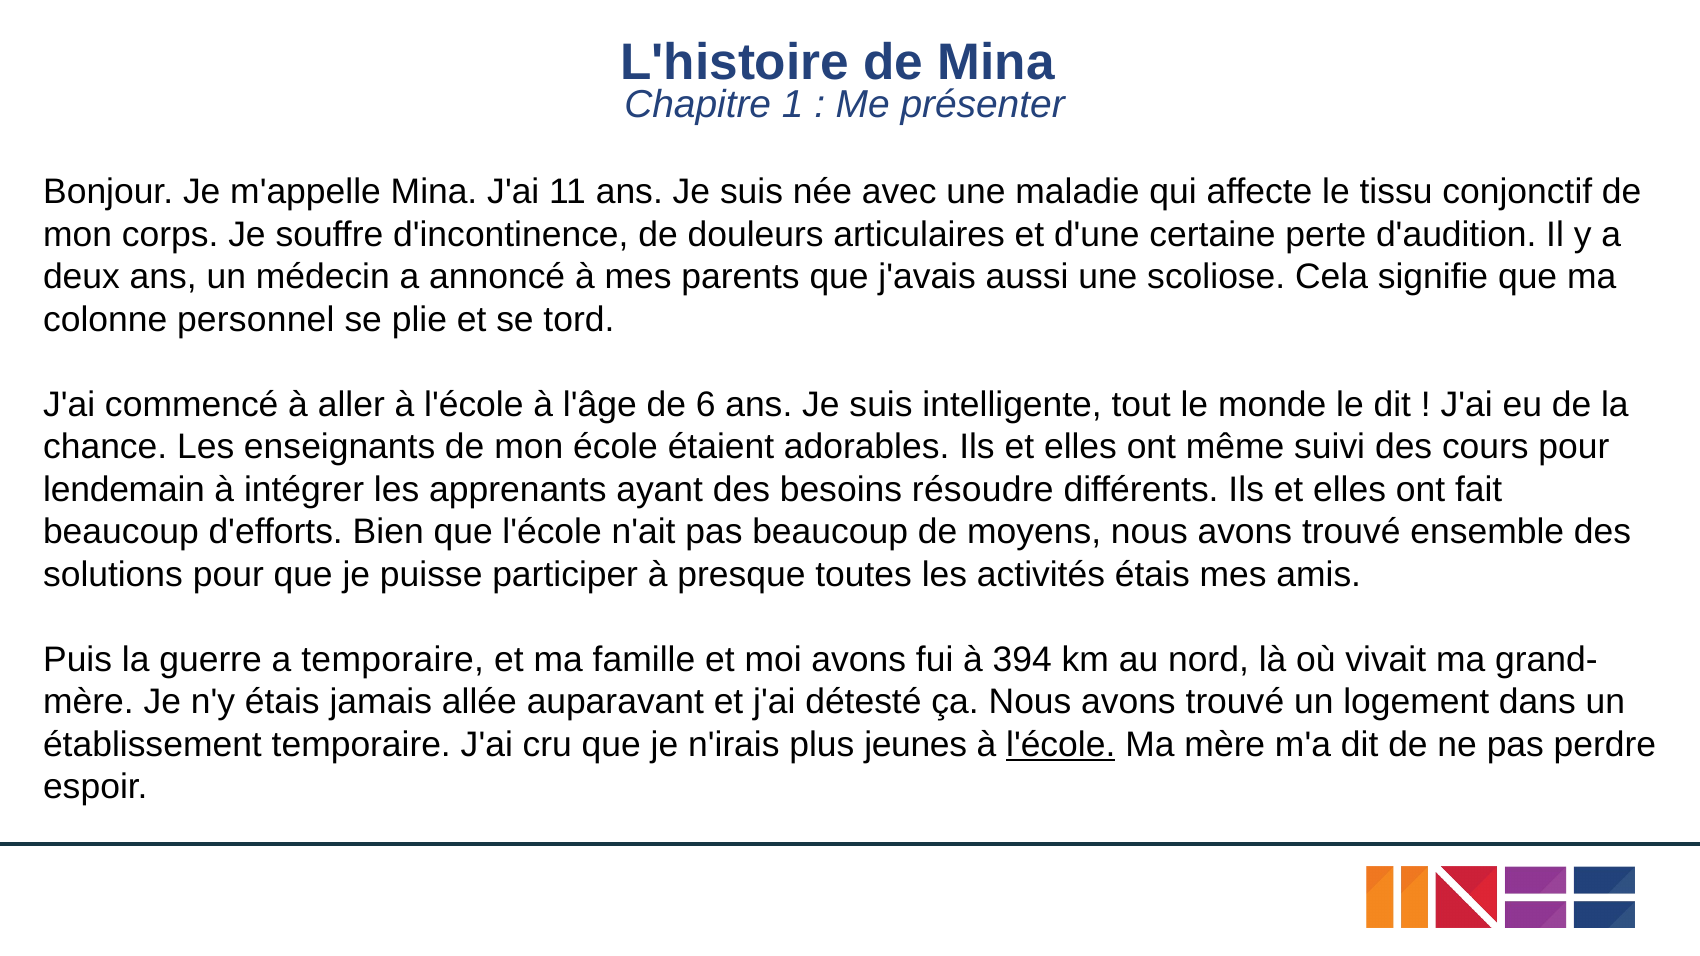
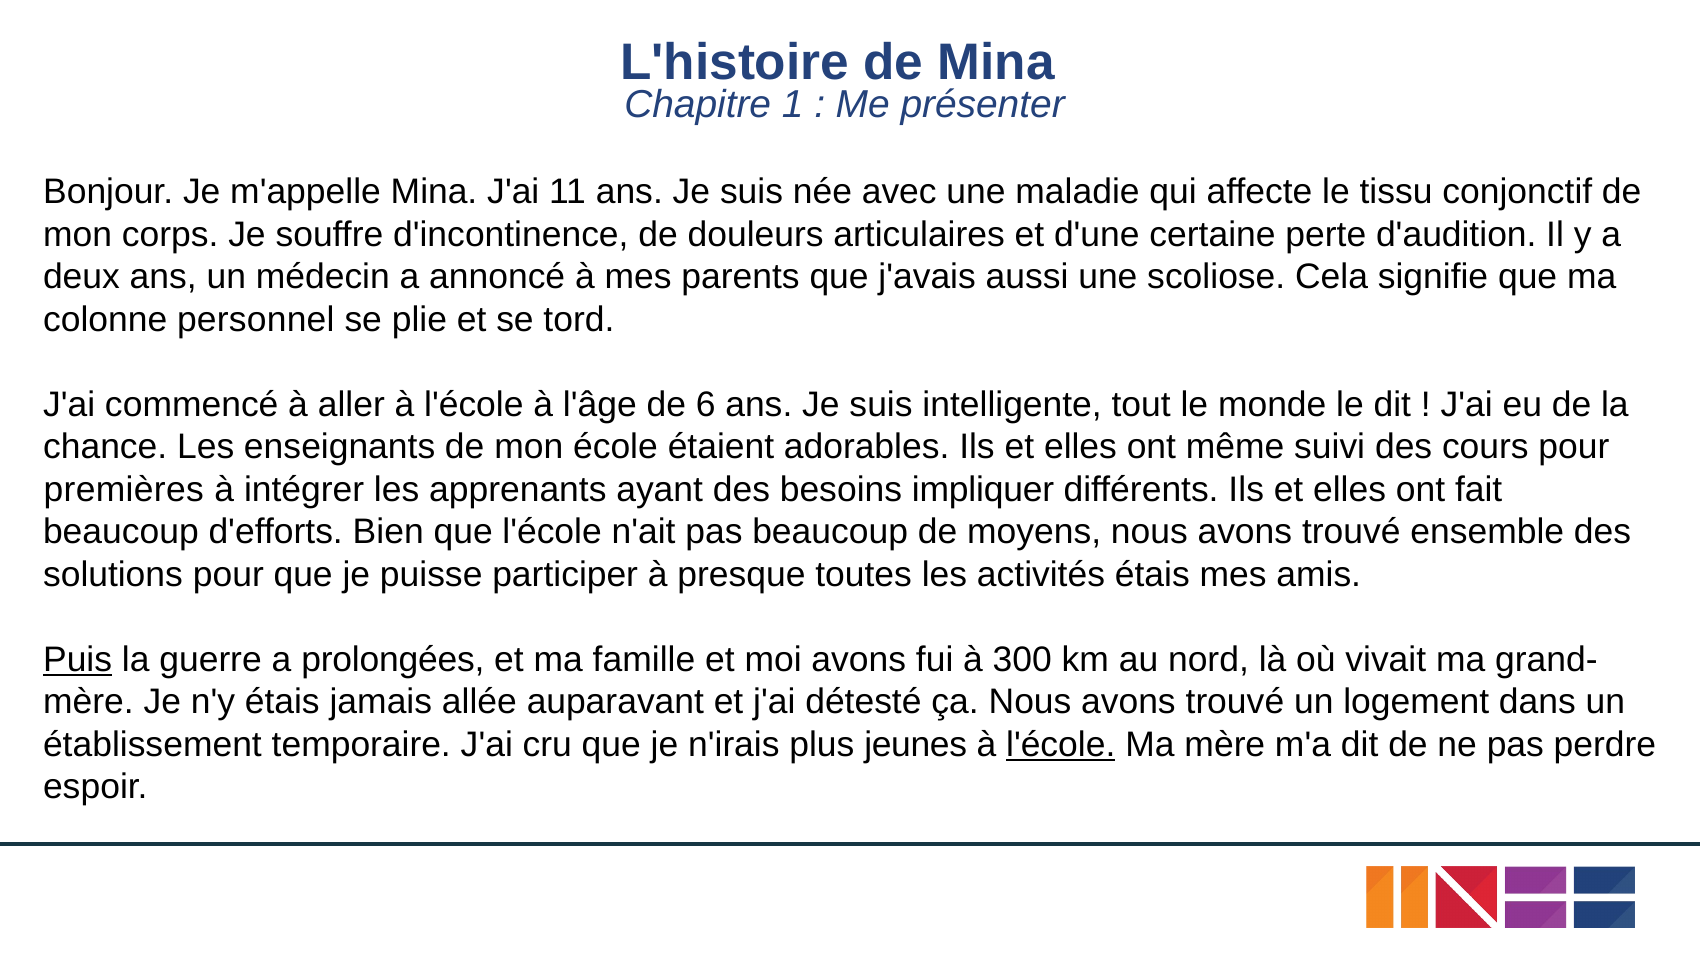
lendemain: lendemain -> premières
résoudre: résoudre -> impliquer
Puis underline: none -> present
a temporaire: temporaire -> prolongées
394: 394 -> 300
